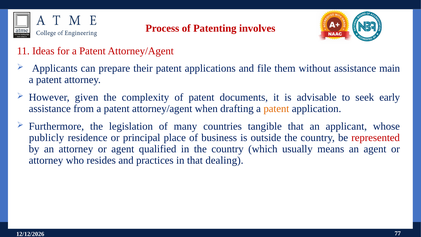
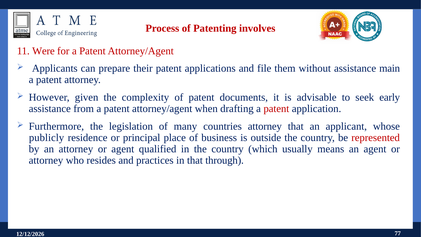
Ideas: Ideas -> Were
patent at (276, 109) colour: orange -> red
countries tangible: tangible -> attorney
dealing: dealing -> through
